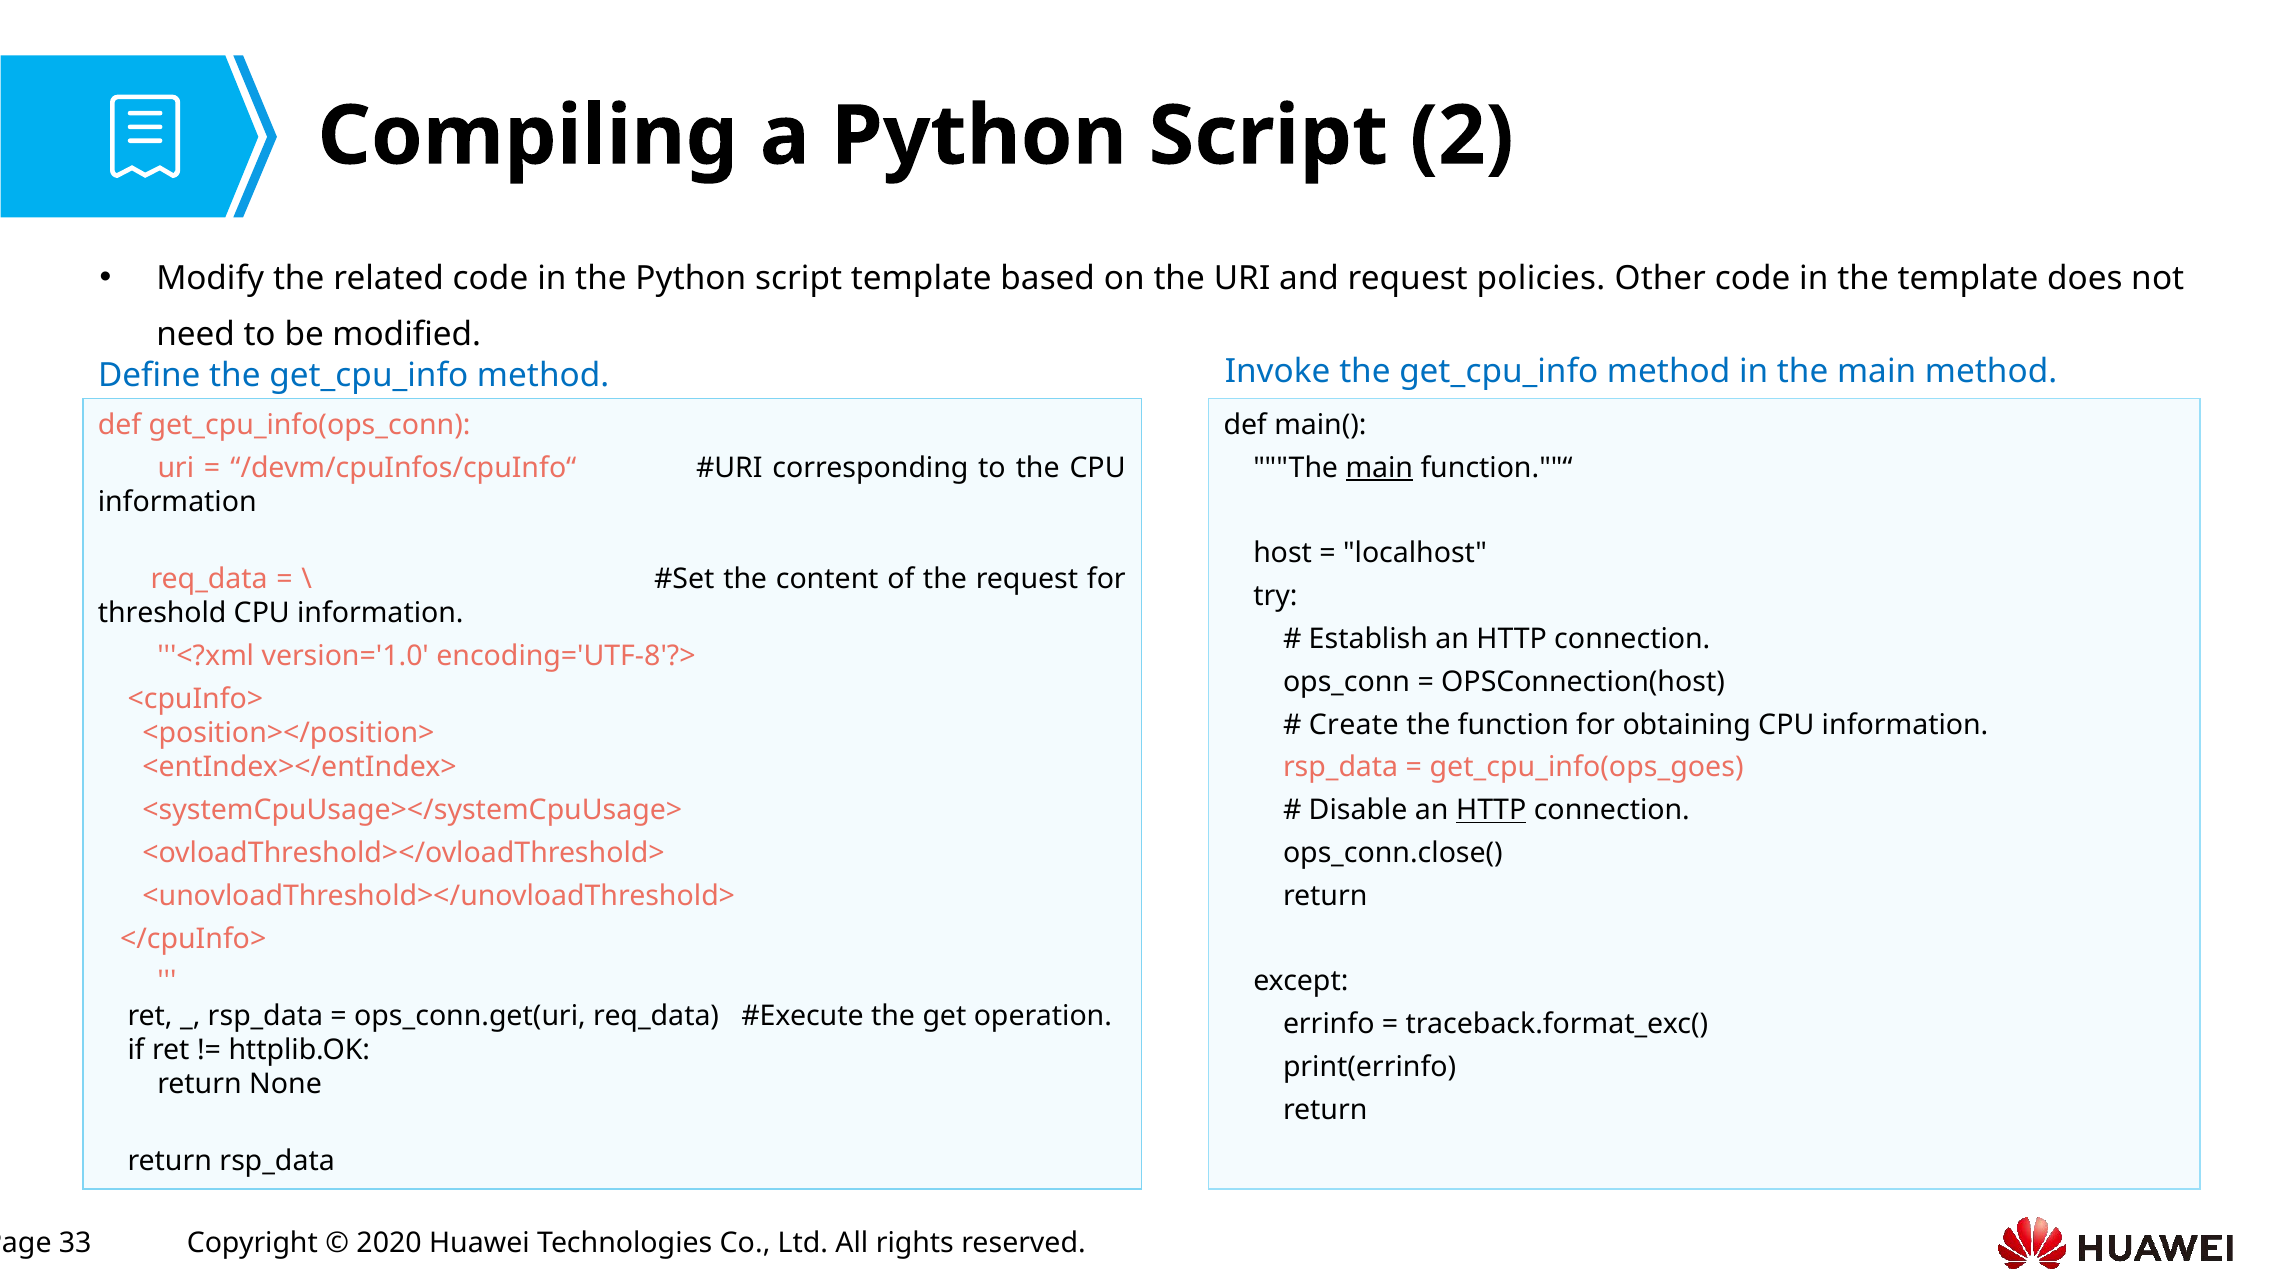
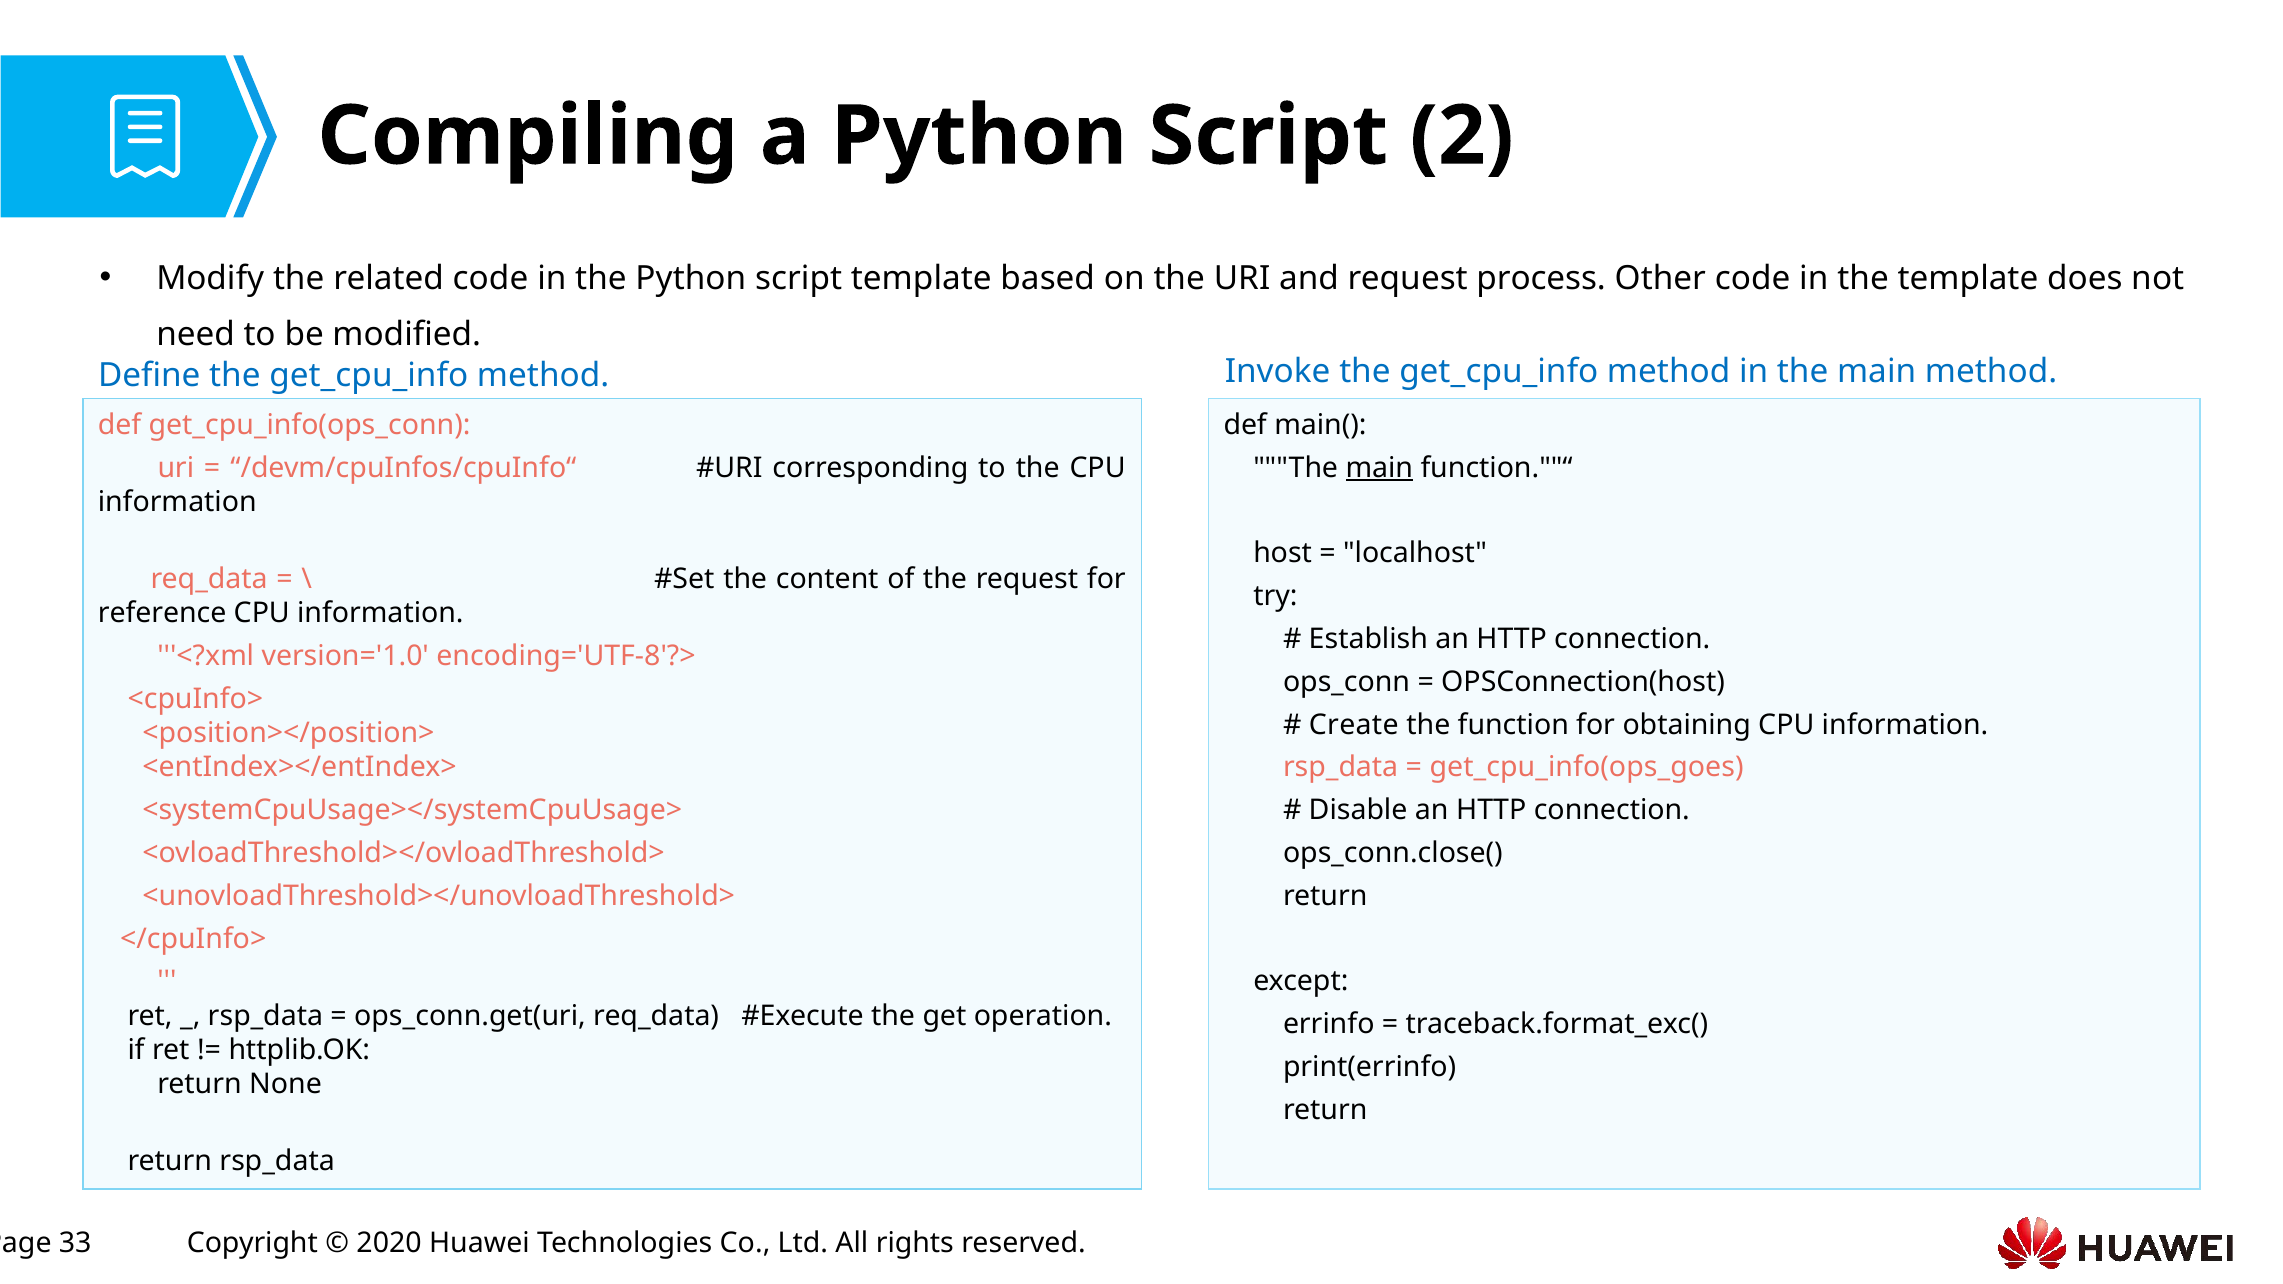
policies: policies -> process
threshold: threshold -> reference
HTTP at (1491, 810) underline: present -> none
